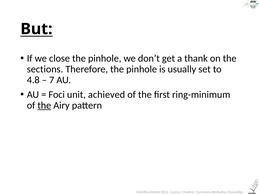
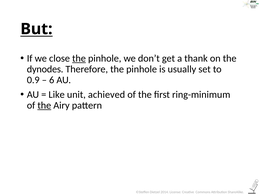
the at (79, 58) underline: none -> present
sections: sections -> dynodes
4.8: 4.8 -> 0.9
7: 7 -> 6
Foci: Foci -> Like
